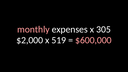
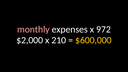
305: 305 -> 972
519: 519 -> 210
$600,000 colour: pink -> yellow
